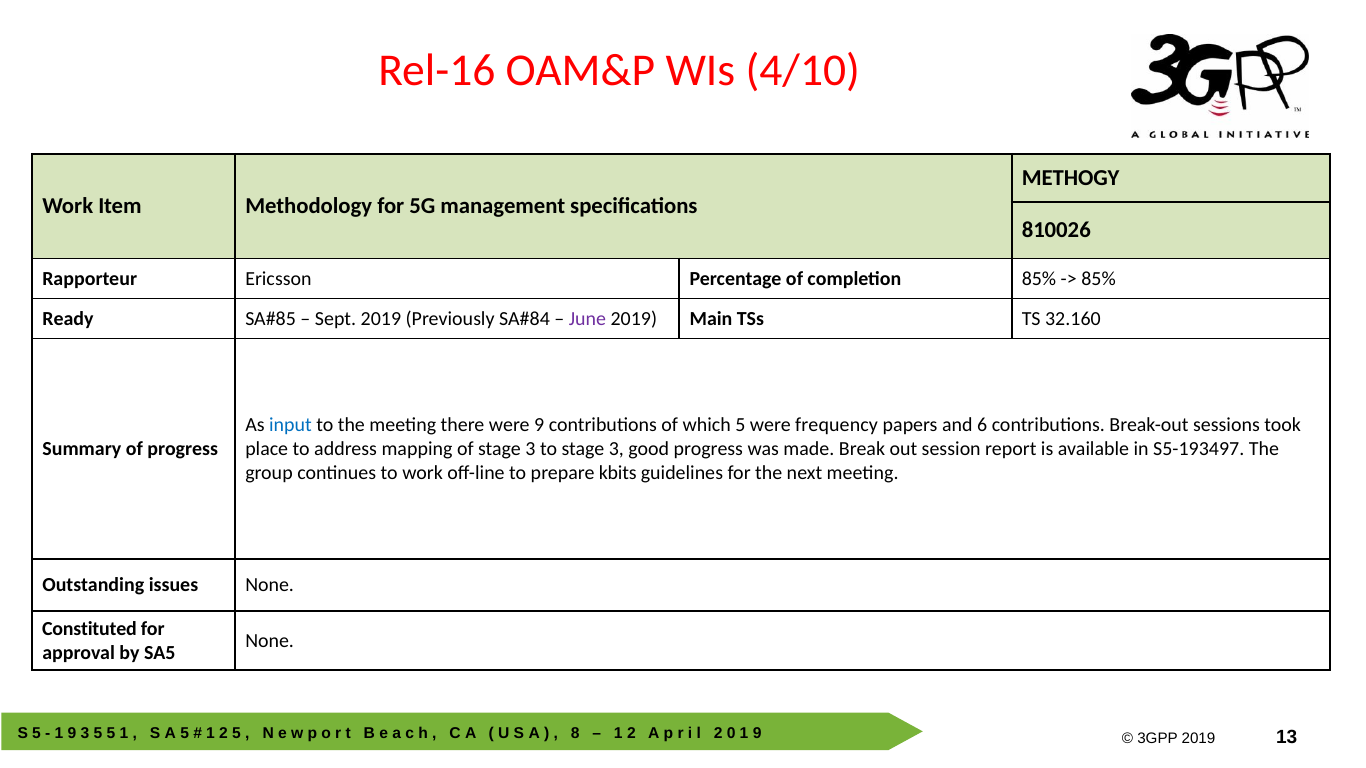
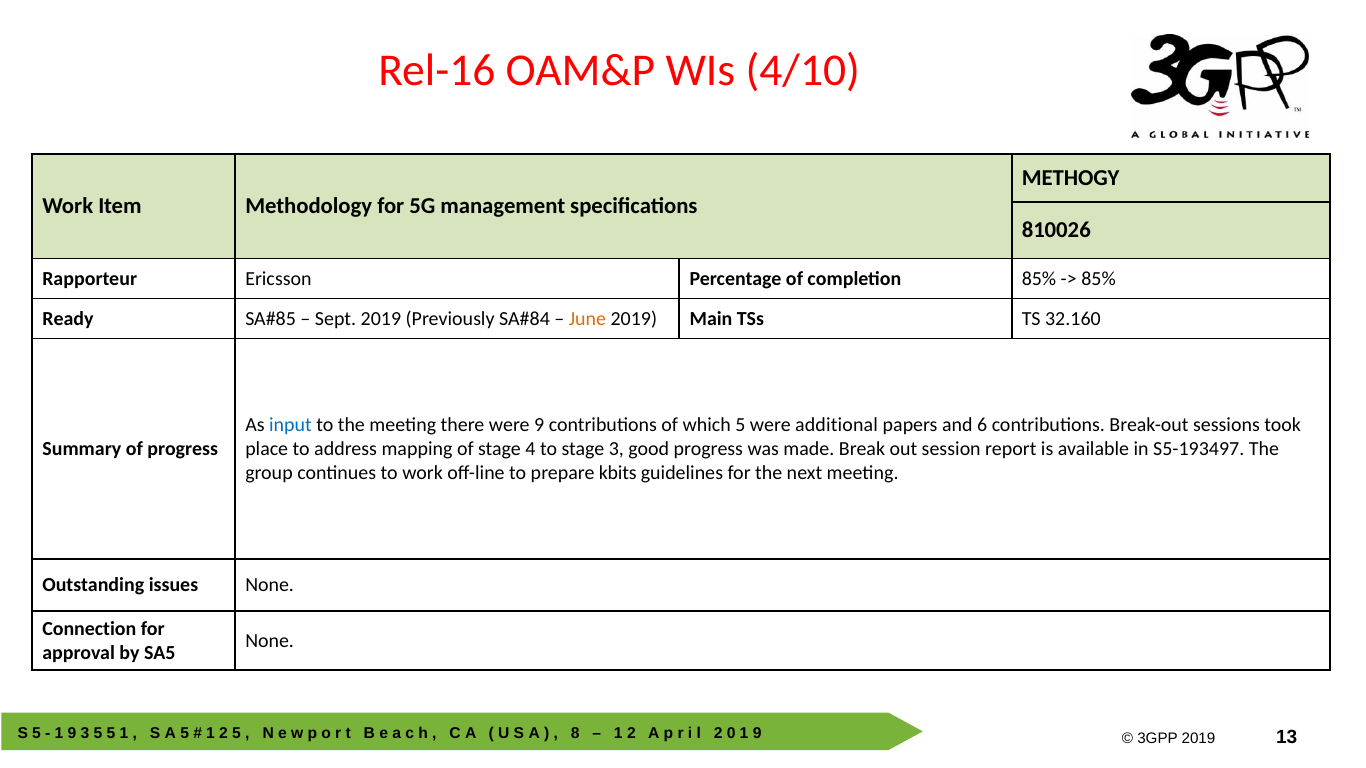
June colour: purple -> orange
frequency: frequency -> additional
of stage 3: 3 -> 4
Constituted: Constituted -> Connection
